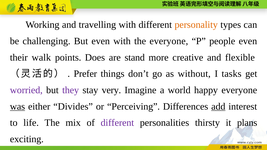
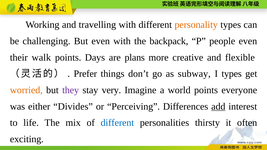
the everyone: everyone -> backpack
Does: Does -> Days
stand: stand -> plans
without: without -> subway
I tasks: tasks -> types
worried colour: purple -> orange
world happy: happy -> points
was underline: present -> none
different at (117, 123) colour: purple -> blue
plans: plans -> often
